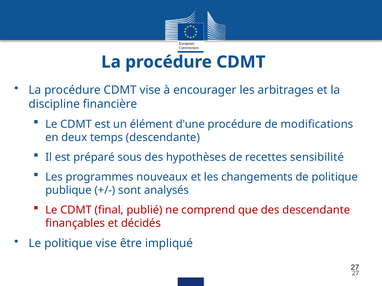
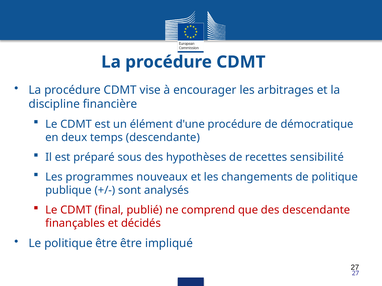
modifications: modifications -> démocratique
politique vise: vise -> être
